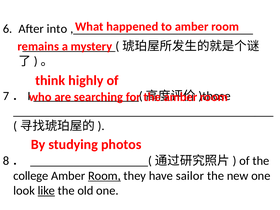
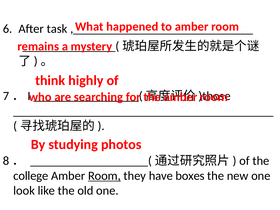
into: into -> task
sailor: sailor -> boxes
like underline: present -> none
